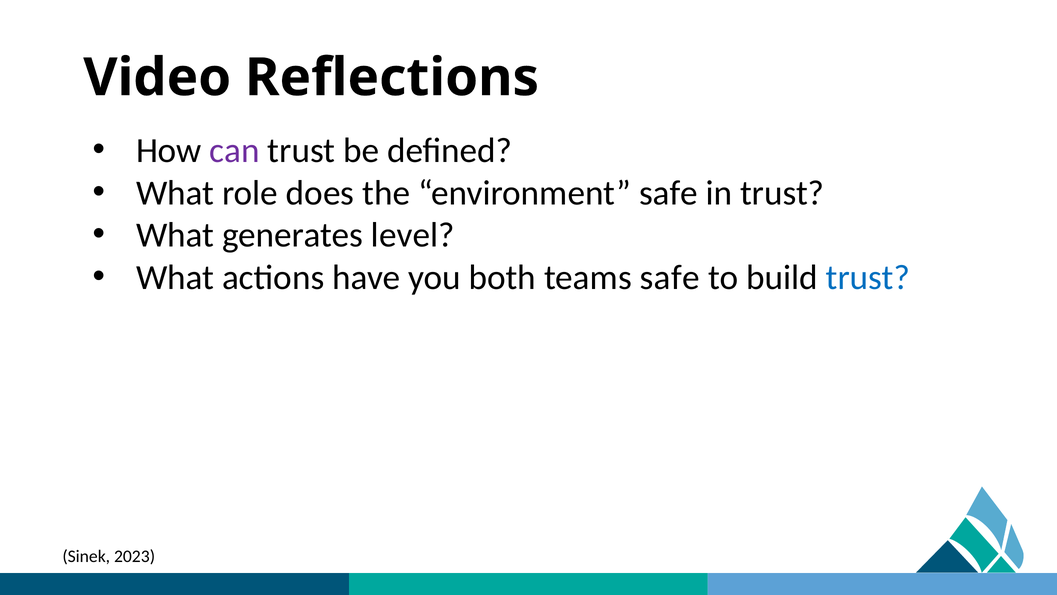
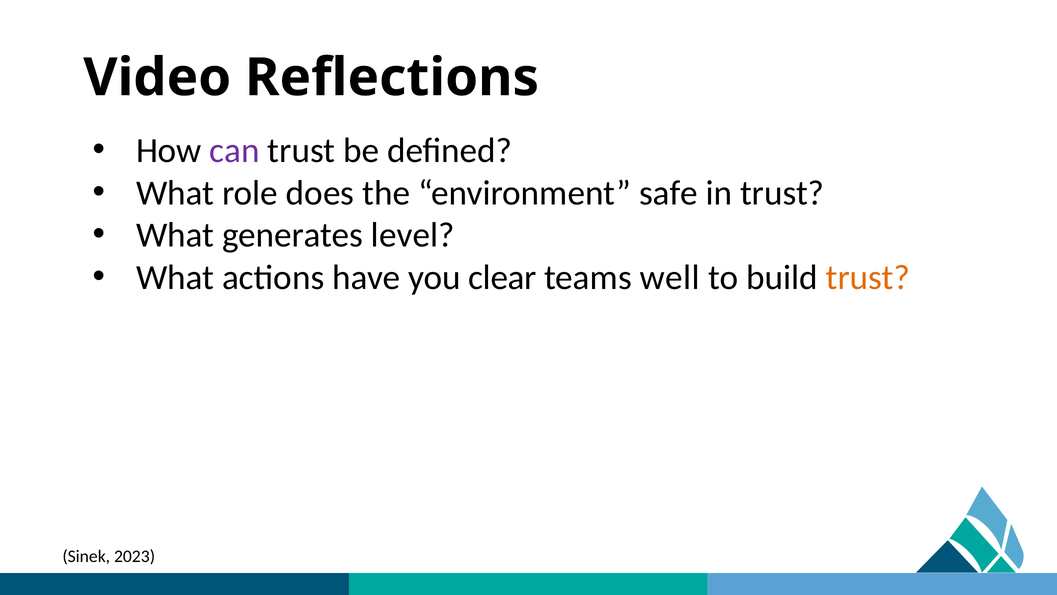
both: both -> clear
teams safe: safe -> well
trust at (868, 277) colour: blue -> orange
